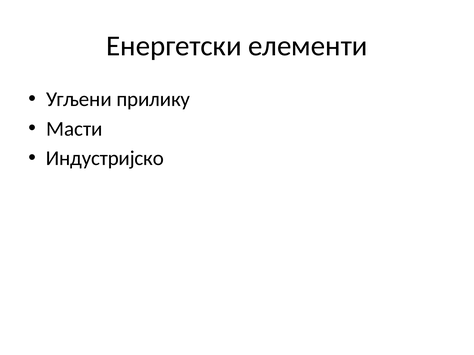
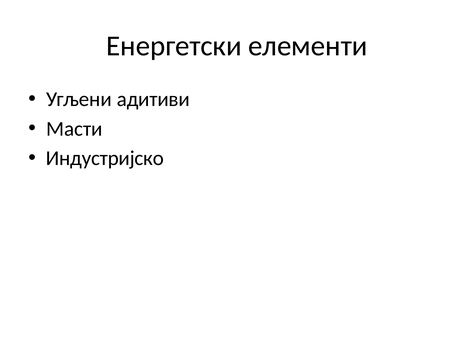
прилику: прилику -> адитиви
